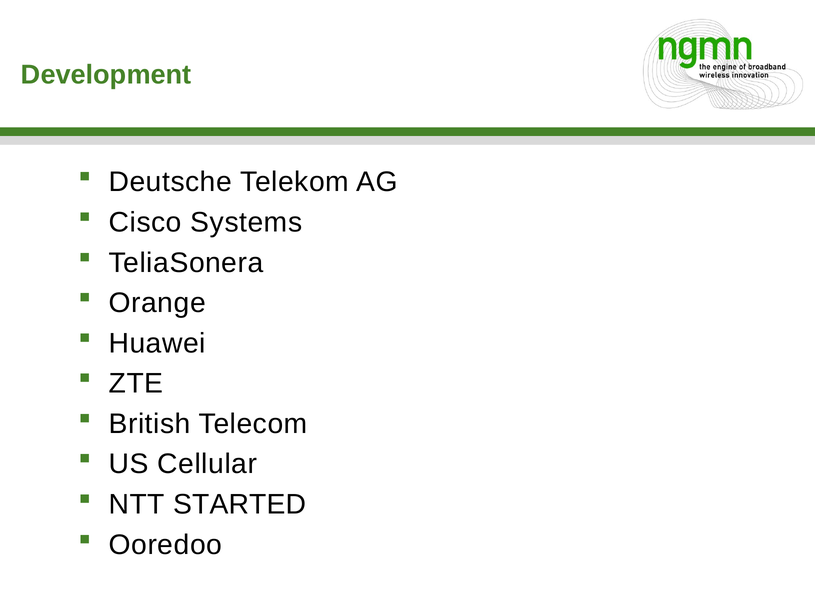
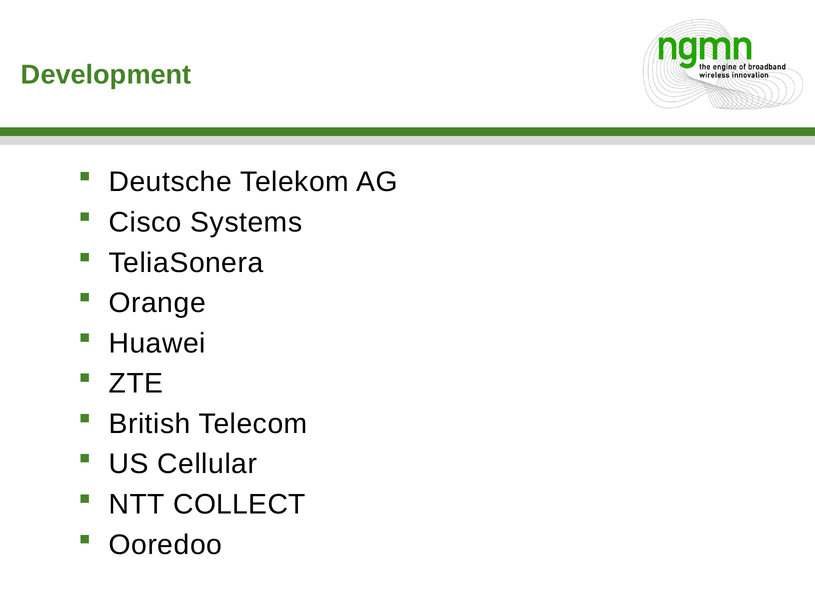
STARTED: STARTED -> COLLECT
